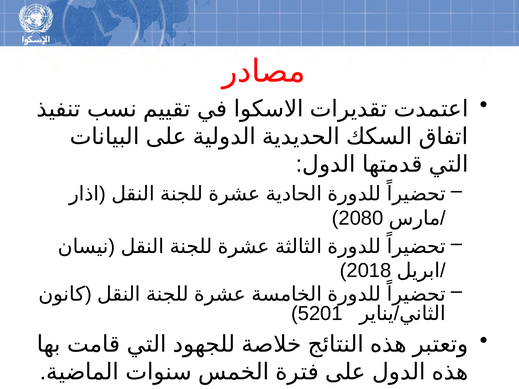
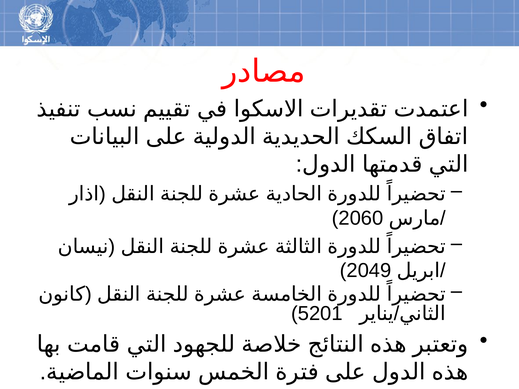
2080: 2080 -> 2060
2018: 2018 -> 2049
